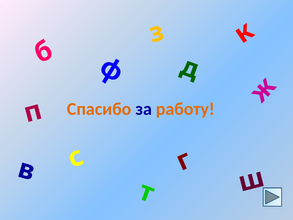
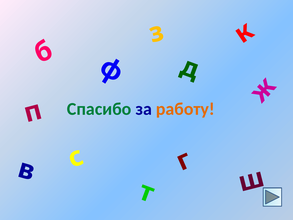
Спасибо colour: orange -> green
